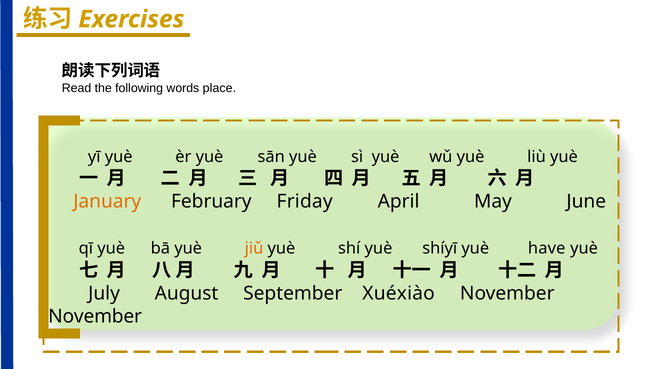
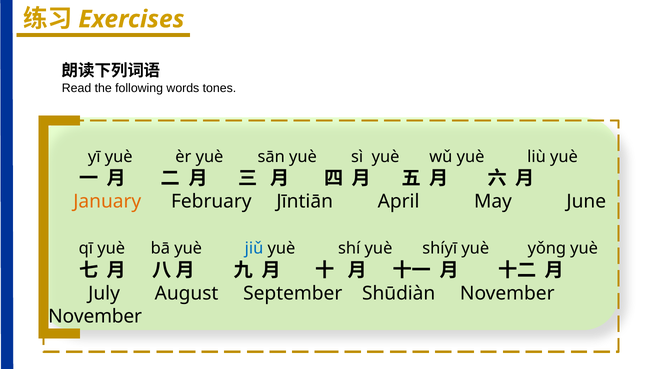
place: place -> tones
Friday: Friday -> Jīntiān
jiǔ colour: orange -> blue
have: have -> yǒnɡ
Xuéxiào: Xuéxiào -> Shūdiàn
